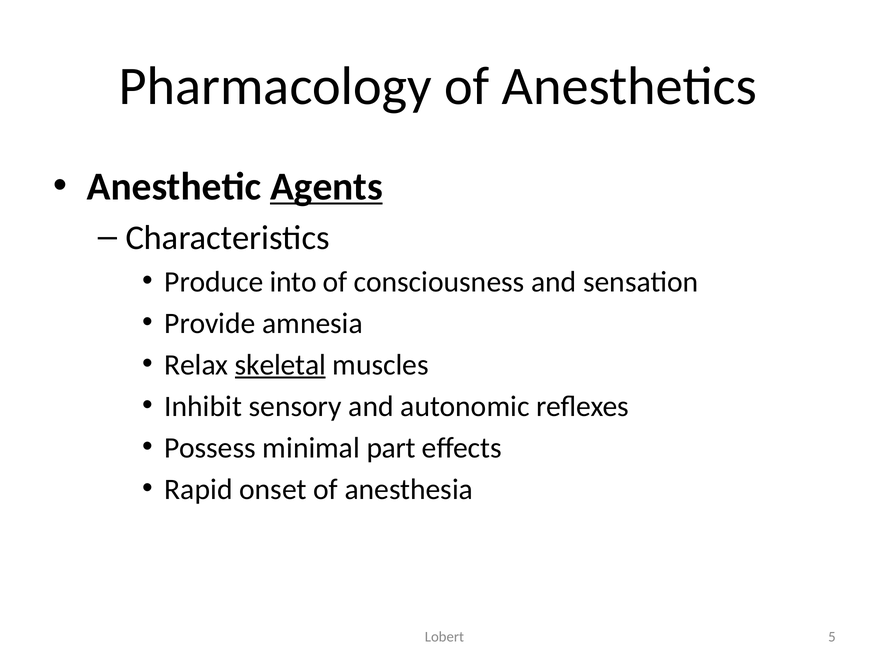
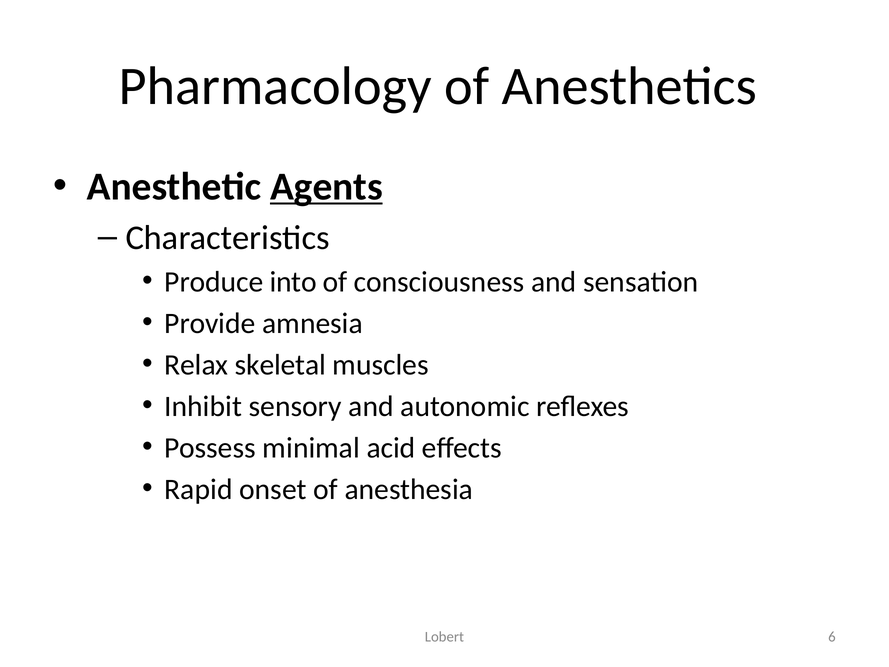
skeletal underline: present -> none
part: part -> acid
5: 5 -> 6
